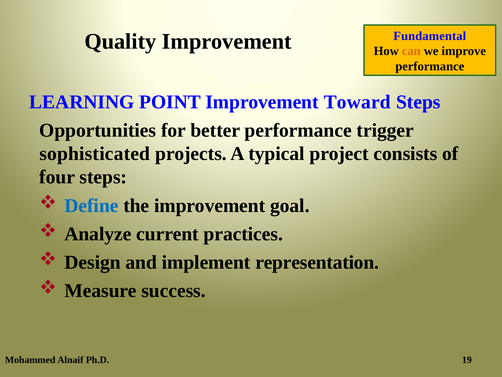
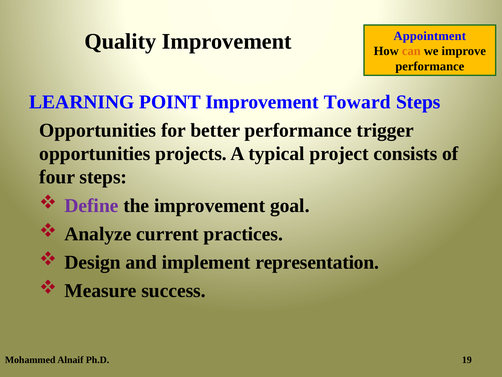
Fundamental: Fundamental -> Appointment
sophisticated at (95, 154): sophisticated -> opportunities
Define colour: blue -> purple
